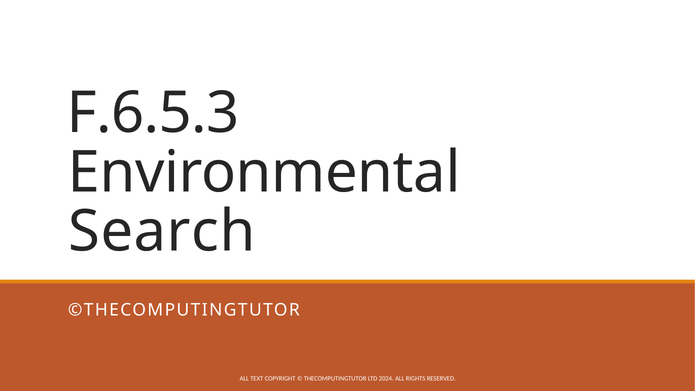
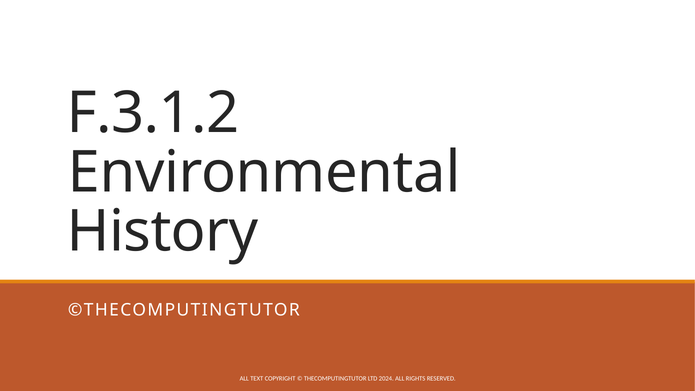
F.6.5.3: F.6.5.3 -> F.3.1.2
Search: Search -> History
